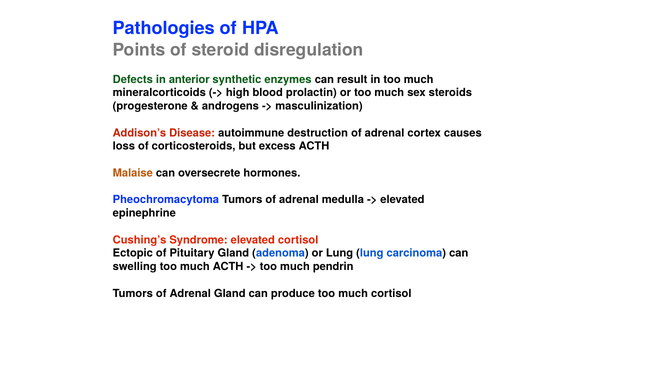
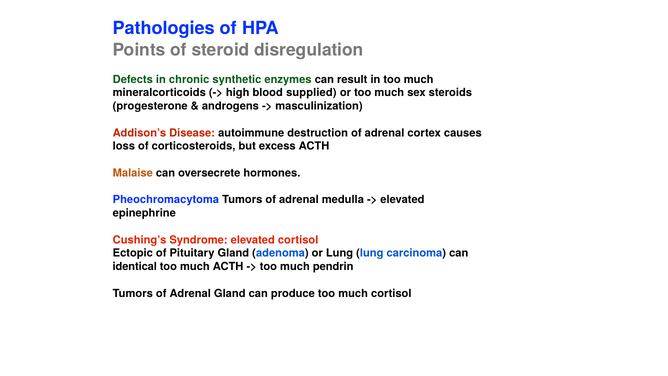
anterior: anterior -> chronic
prolactin: prolactin -> supplied
swelling: swelling -> identical
